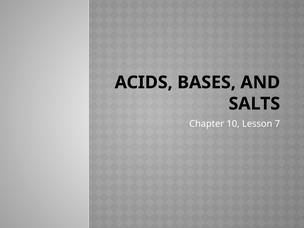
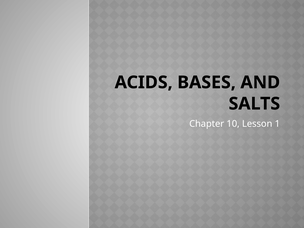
7: 7 -> 1
